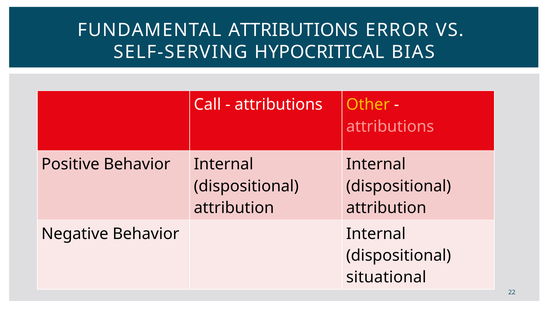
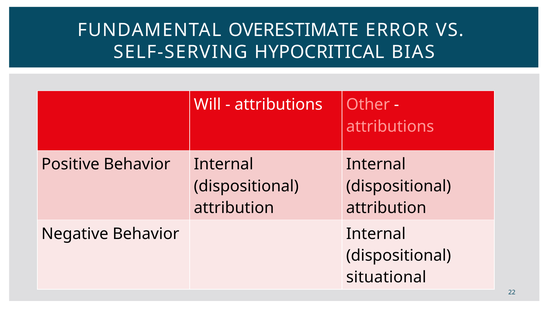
FUNDAMENTAL ATTRIBUTIONS: ATTRIBUTIONS -> OVERESTIMATE
Call: Call -> Will
Other colour: yellow -> pink
